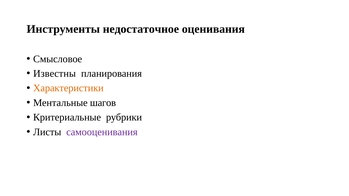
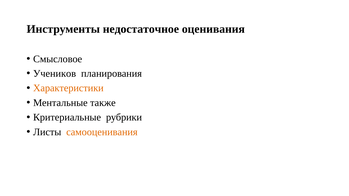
Известны: Известны -> Учеников
шагов: шагов -> также
самооценивания colour: purple -> orange
